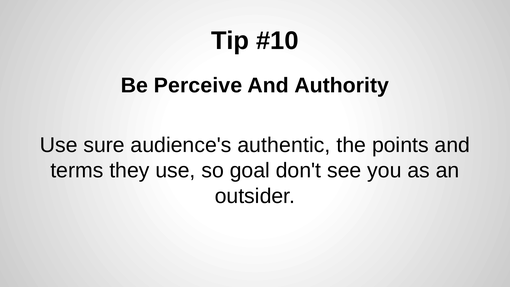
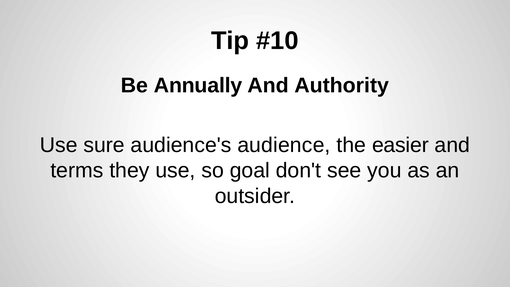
Perceive: Perceive -> Annually
authentic: authentic -> audience
points: points -> easier
